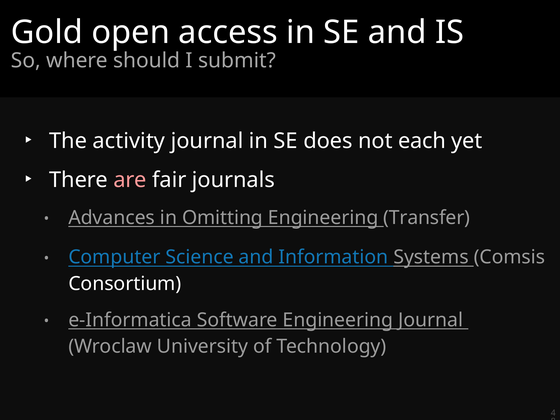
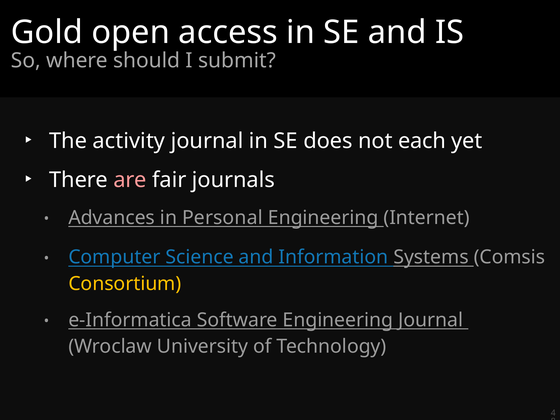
Omitting: Omitting -> Personal
Transfer: Transfer -> Internet
Consortium colour: white -> yellow
